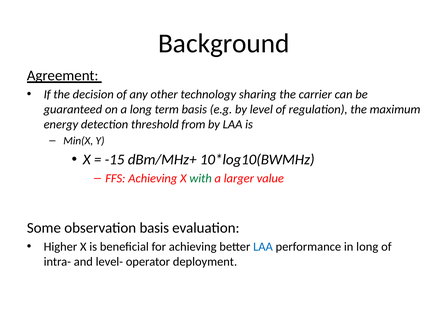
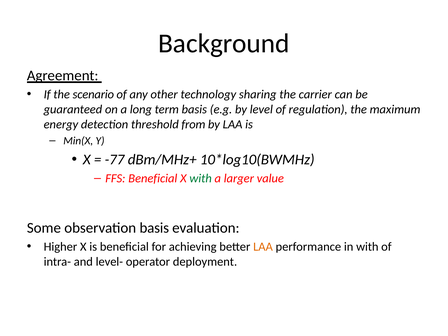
decision: decision -> scenario
-15: -15 -> -77
FFS Achieving: Achieving -> Beneficial
LAA at (263, 247) colour: blue -> orange
in long: long -> with
